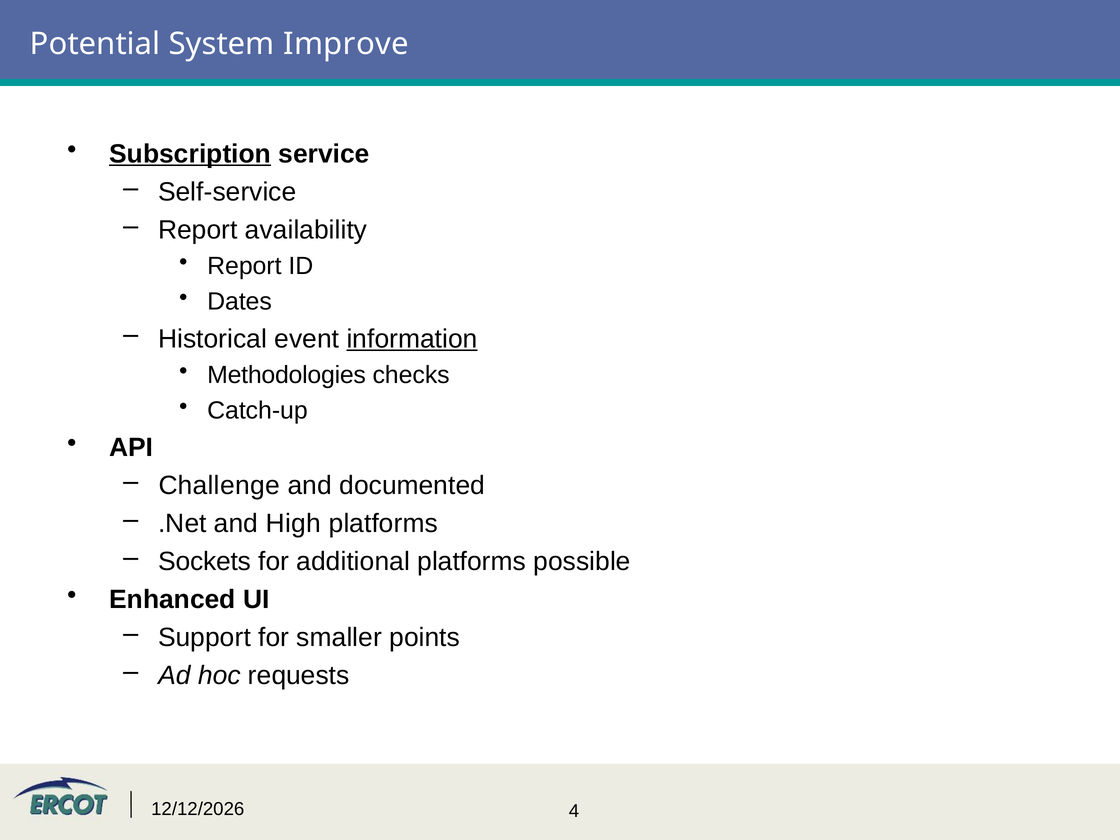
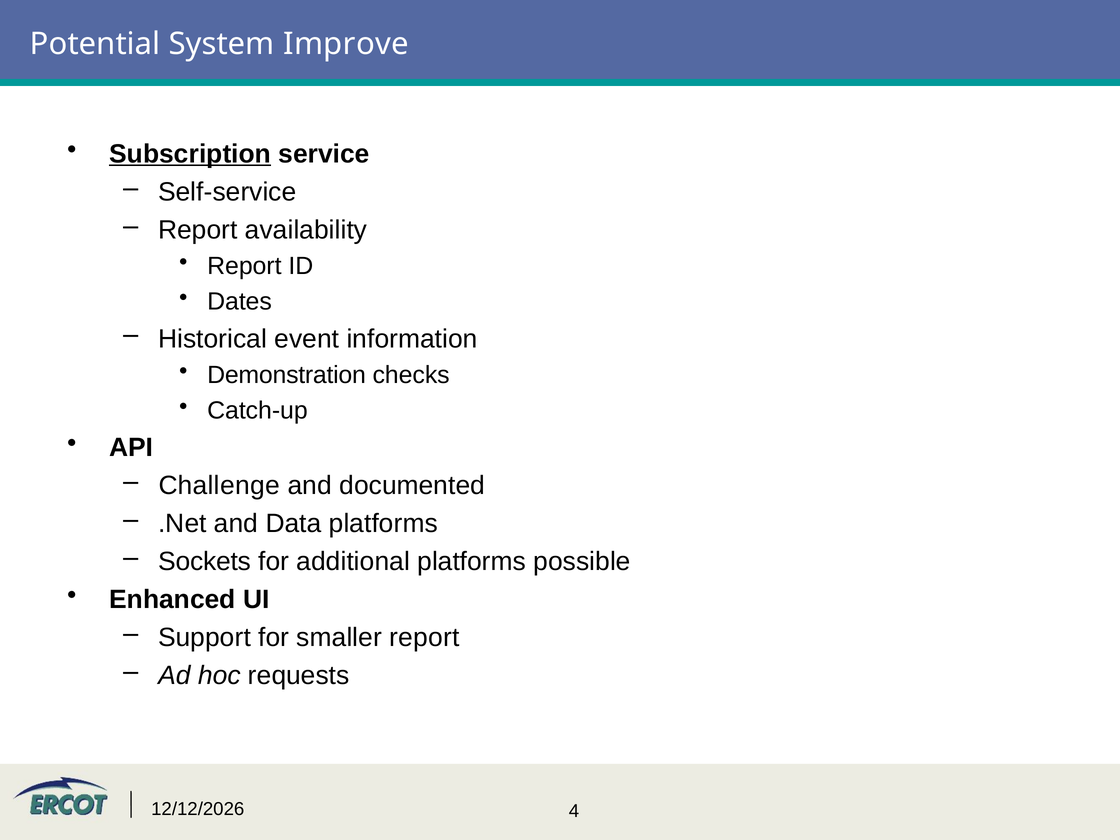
information underline: present -> none
Methodologies: Methodologies -> Demonstration
High: High -> Data
smaller points: points -> report
